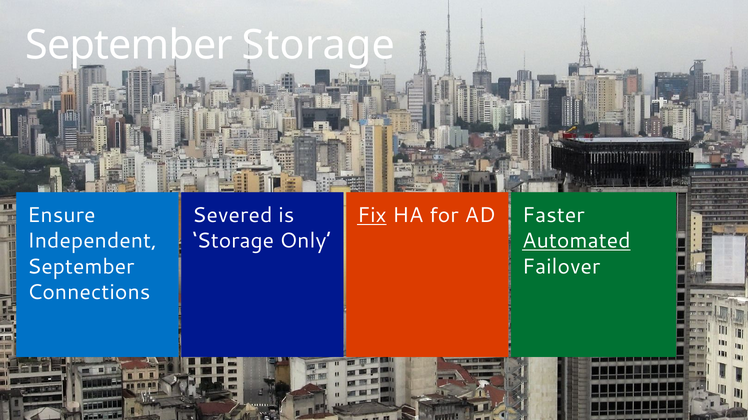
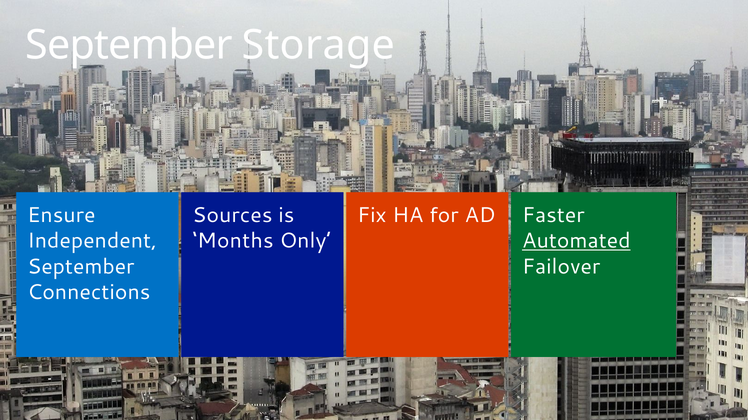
Severed: Severed -> Sources
Fix underline: present -> none
Storage at (233, 241): Storage -> Months
